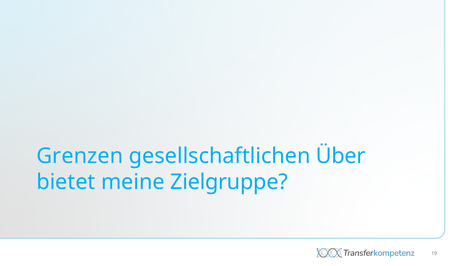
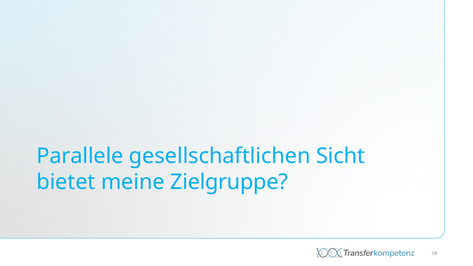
Grenzen: Grenzen -> Parallele
Über: Über -> Sicht
